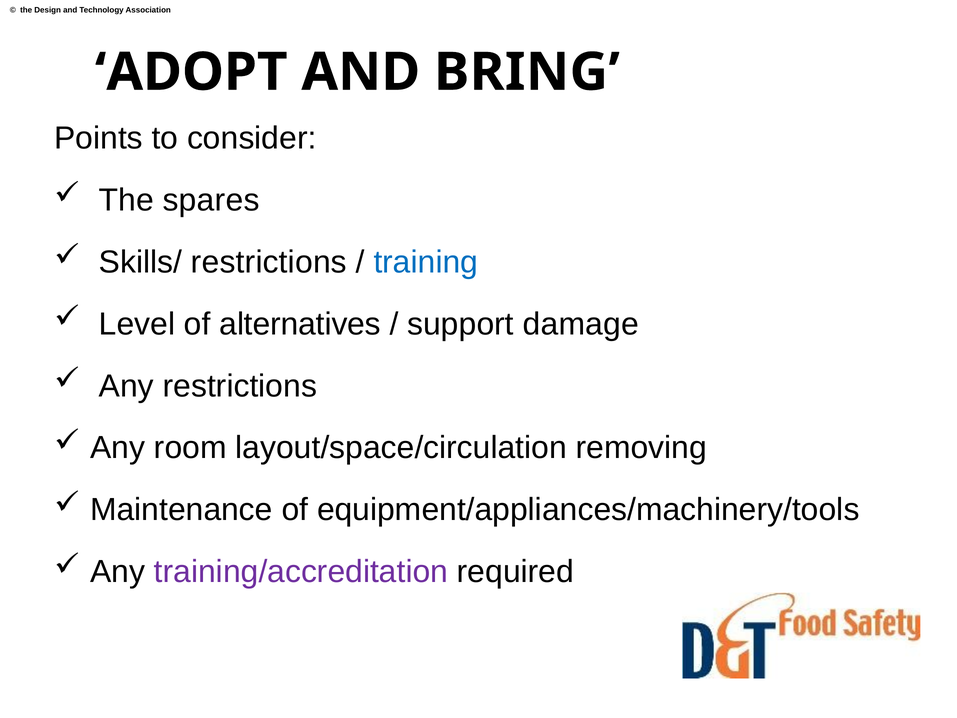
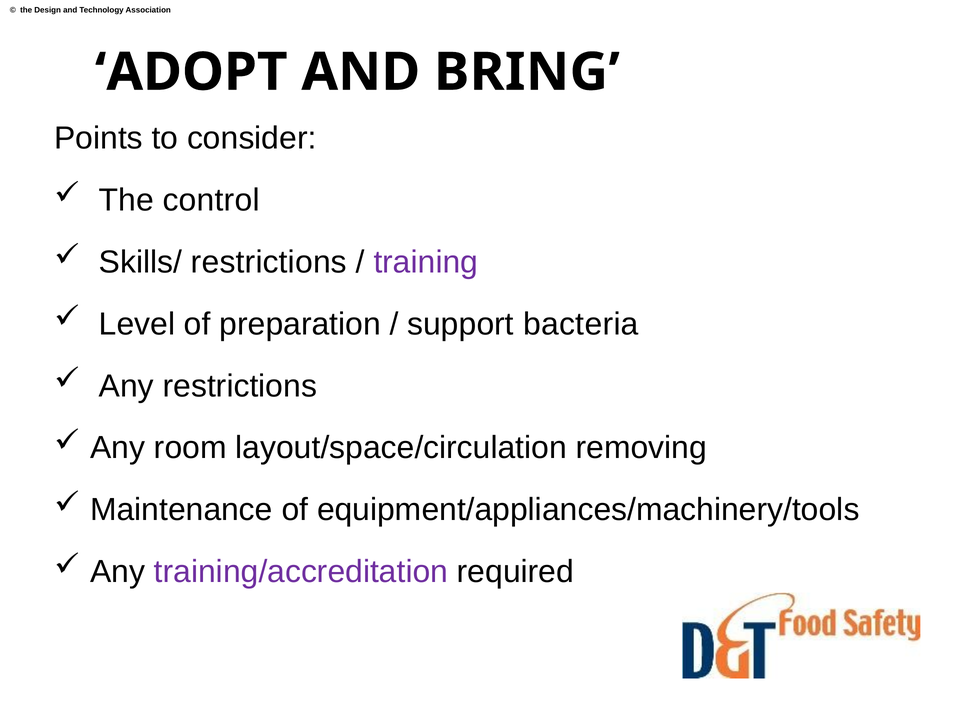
spares: spares -> control
training colour: blue -> purple
alternatives: alternatives -> preparation
damage: damage -> bacteria
